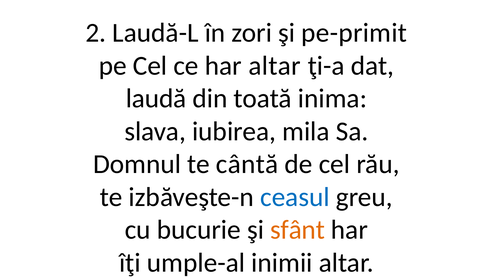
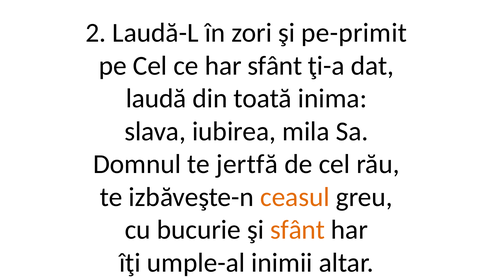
har altar: altar -> sfânt
cântă: cântă -> jertfă
ceasul colour: blue -> orange
